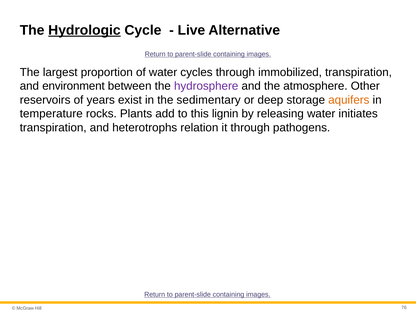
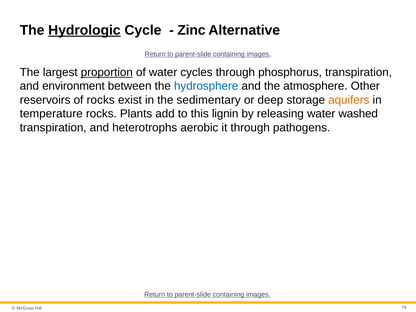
Live: Live -> Zinc
proportion underline: none -> present
immobilized: immobilized -> phosphorus
hydrosphere colour: purple -> blue
of years: years -> rocks
initiates: initiates -> washed
relation: relation -> aerobic
